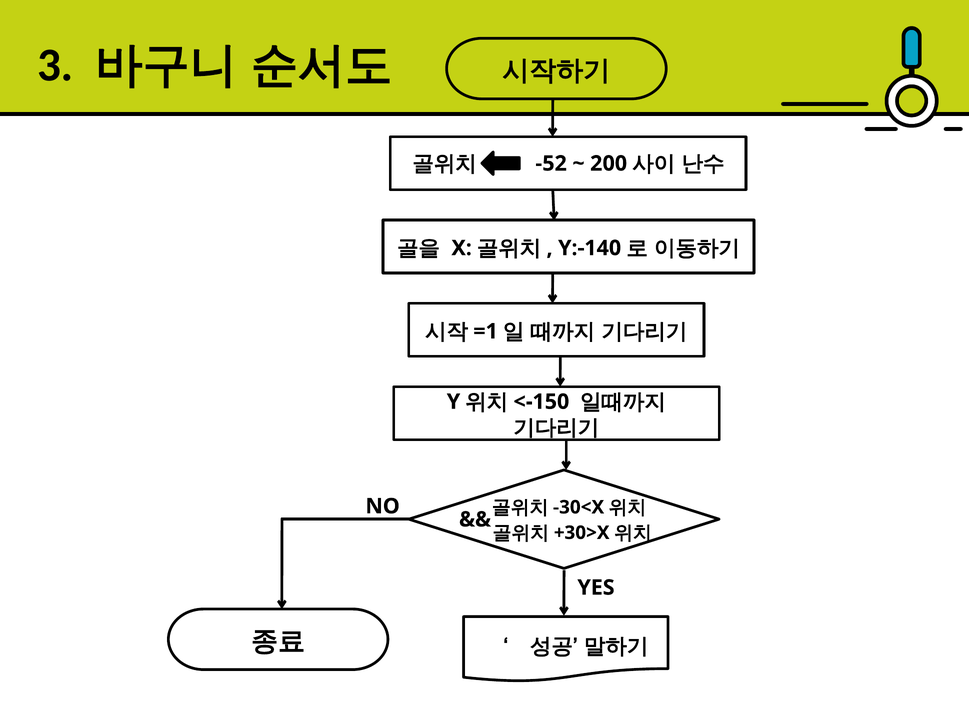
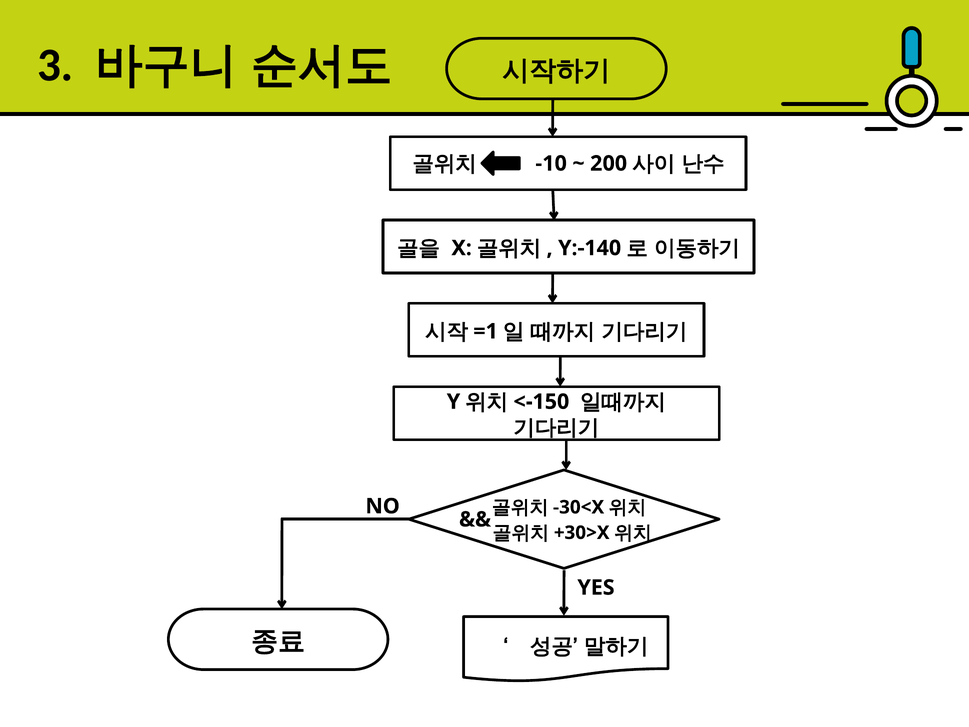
-52: -52 -> -10
